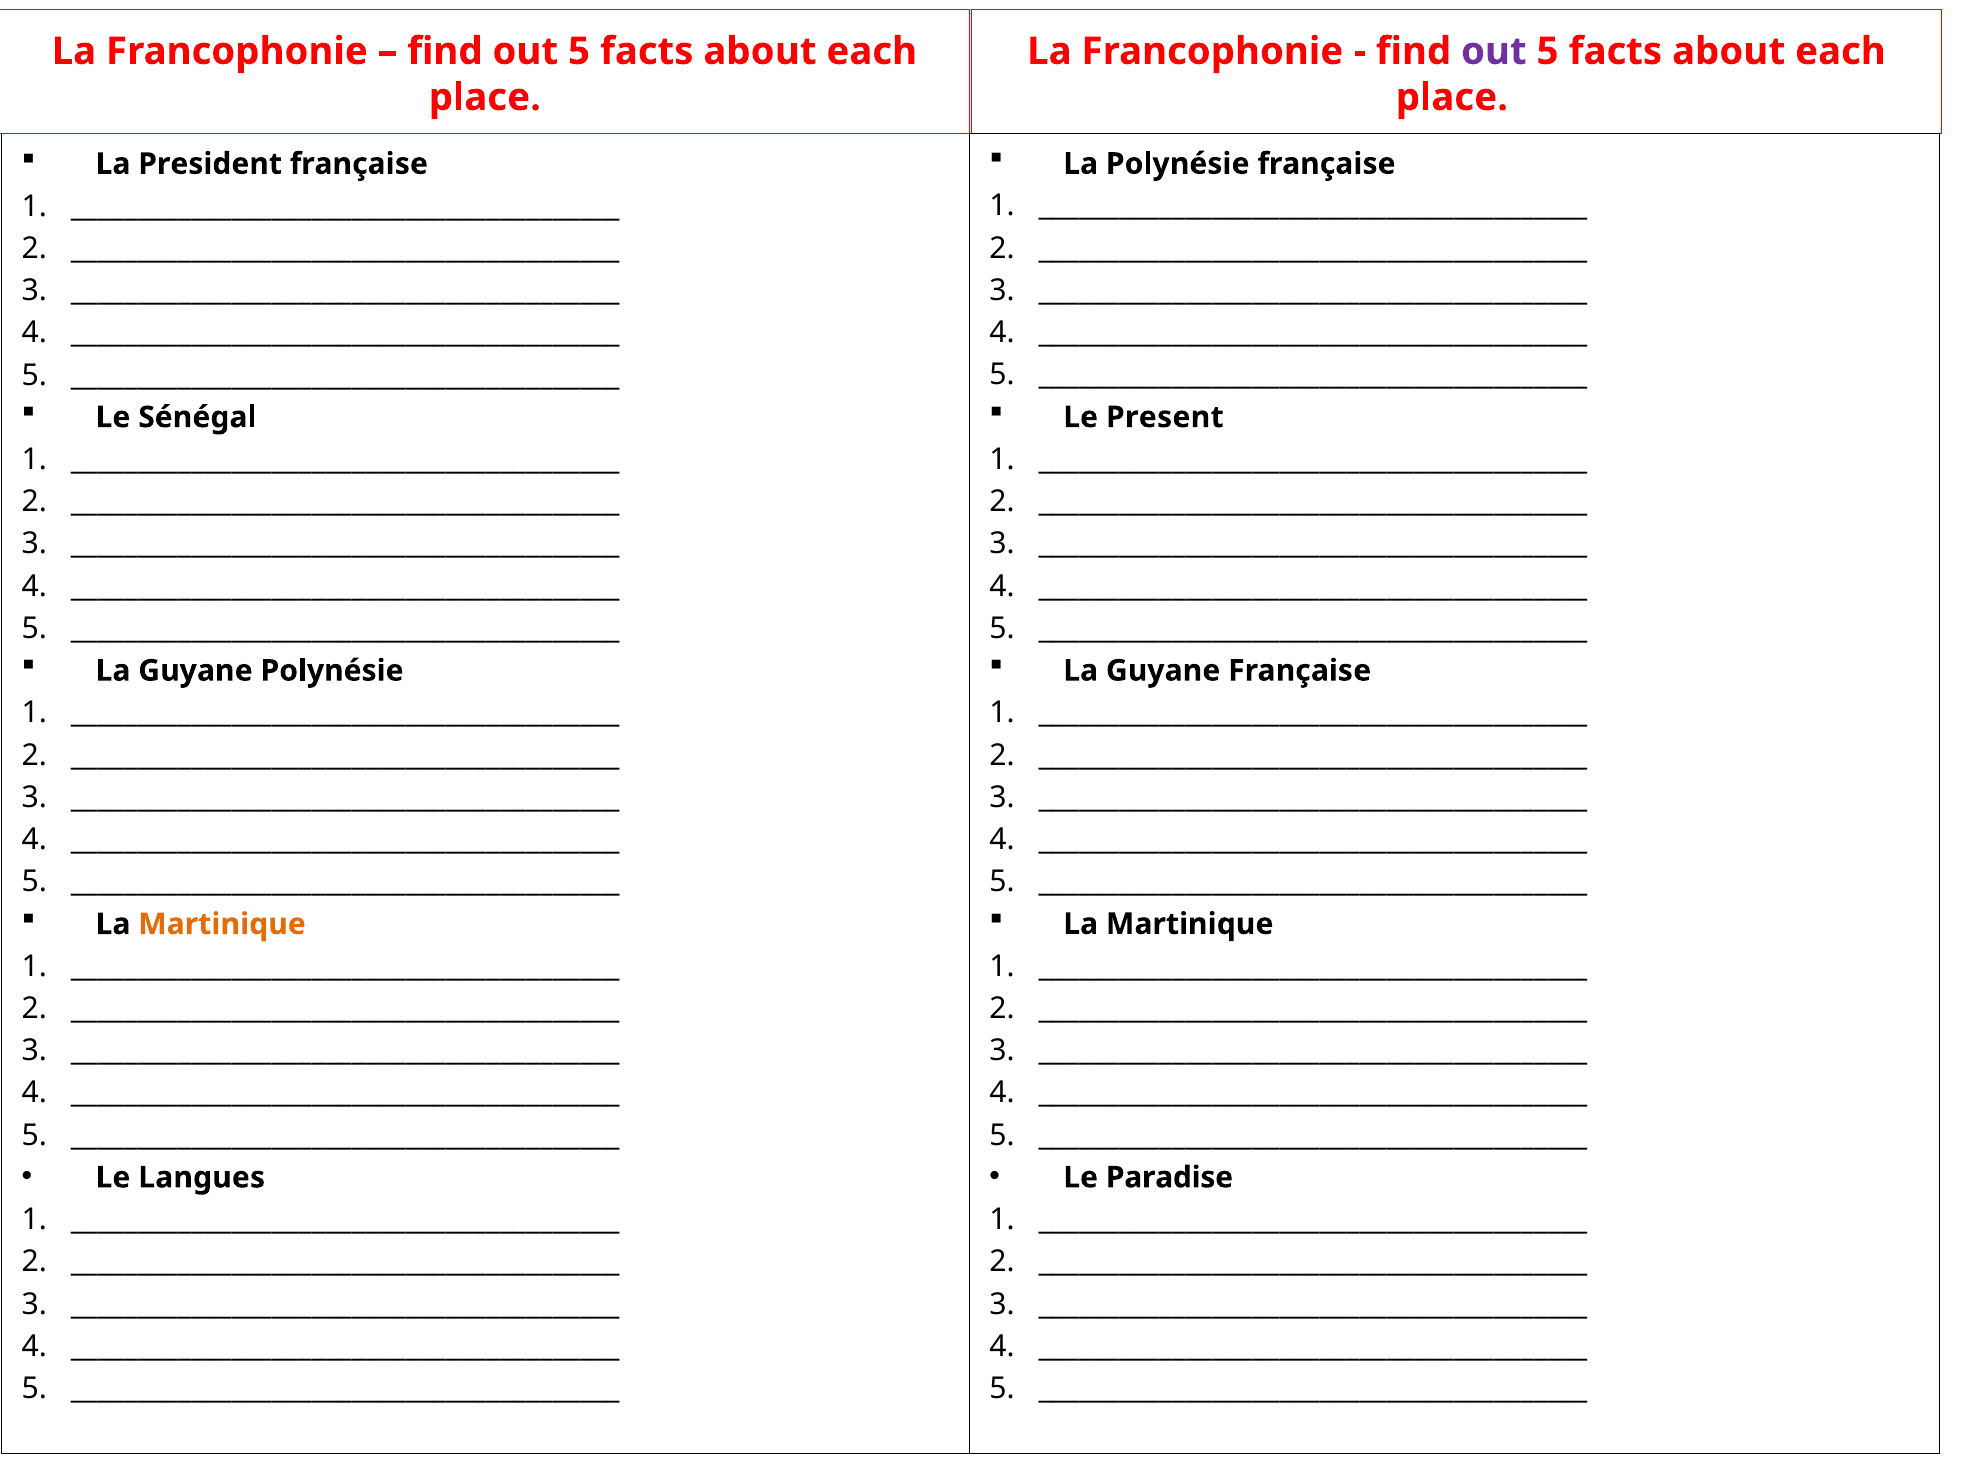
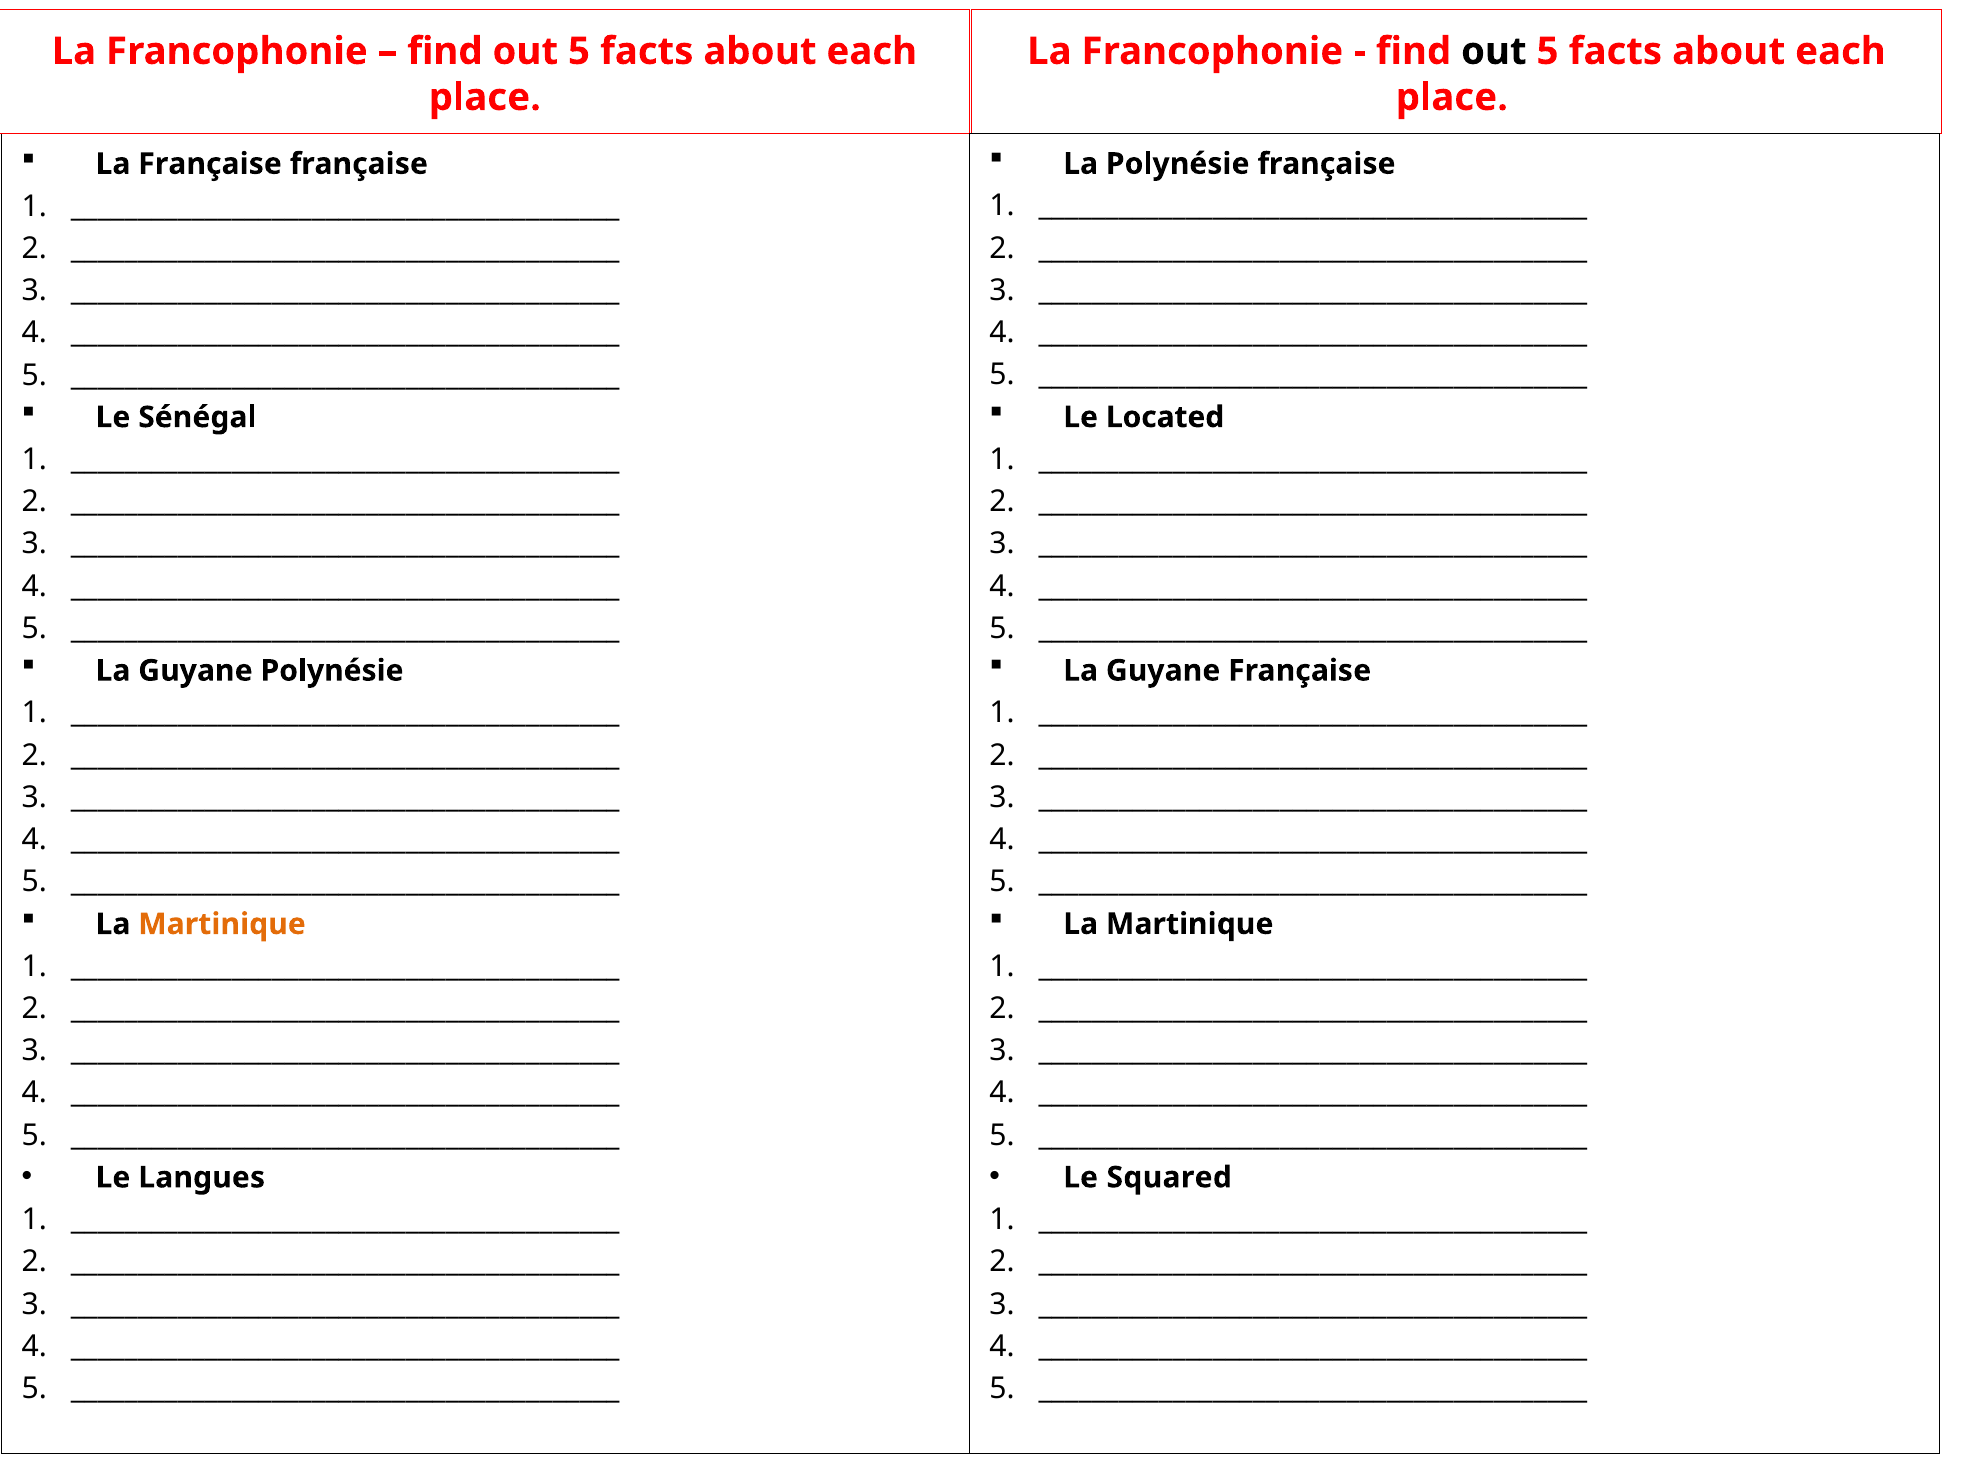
out at (1494, 51) colour: purple -> black
La President: President -> Française
Present: Present -> Located
Paradise: Paradise -> Squared
